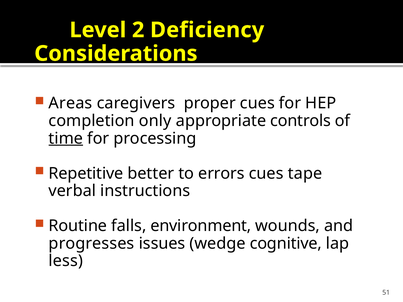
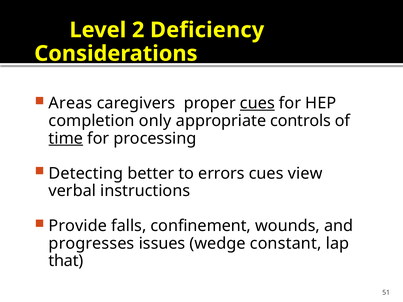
cues at (257, 103) underline: none -> present
Repetitive: Repetitive -> Detecting
tape: tape -> view
Routine: Routine -> Provide
environment: environment -> confinement
cognitive: cognitive -> constant
less: less -> that
